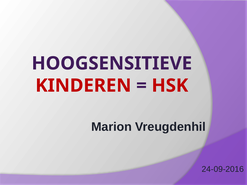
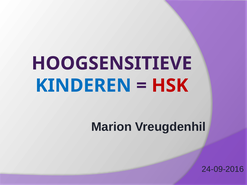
KINDEREN colour: red -> blue
